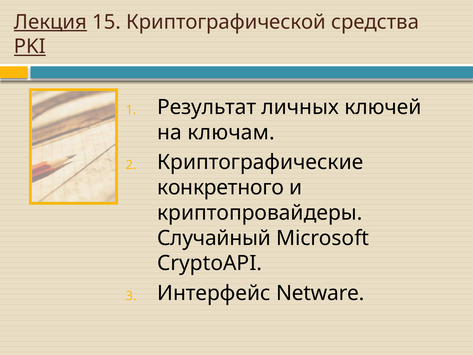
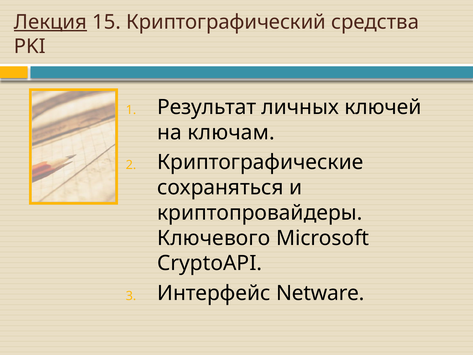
Криптографической: Криптографической -> Криптографический
PKI underline: present -> none
конкретного: конкретного -> сохраняться
Случайный: Случайный -> Ключевого
